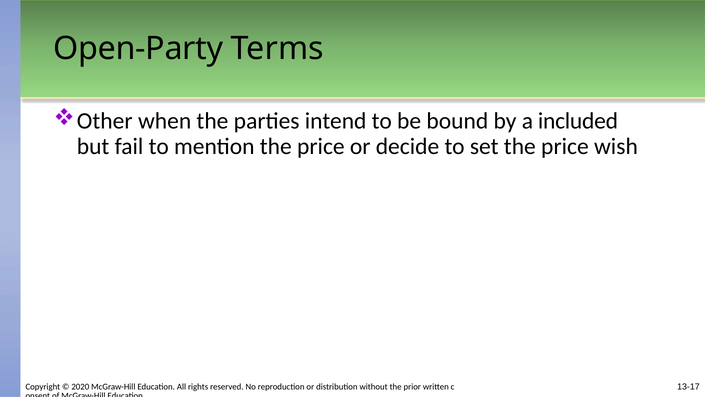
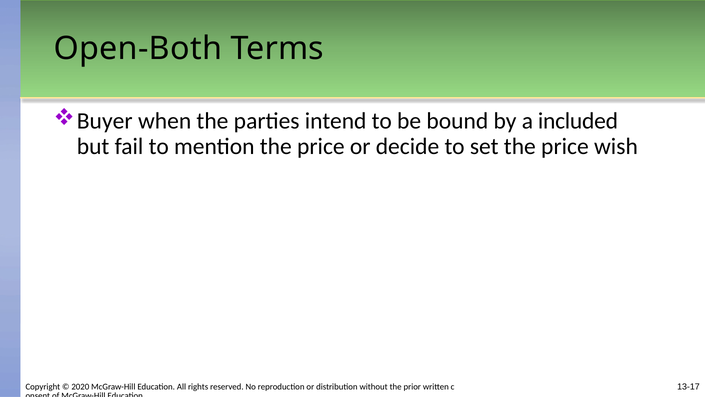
Open-Party: Open-Party -> Open-Both
Other: Other -> Buyer
